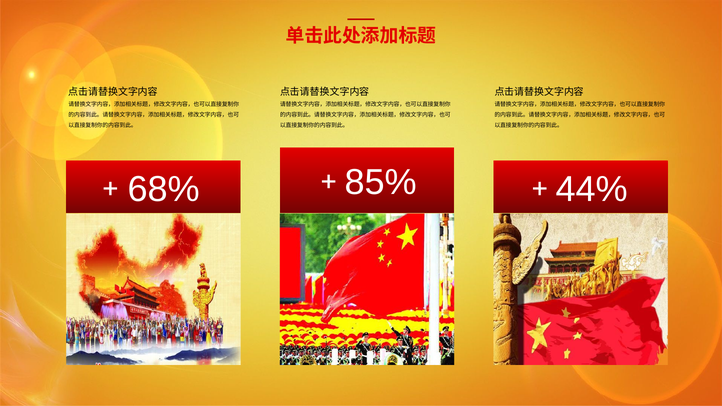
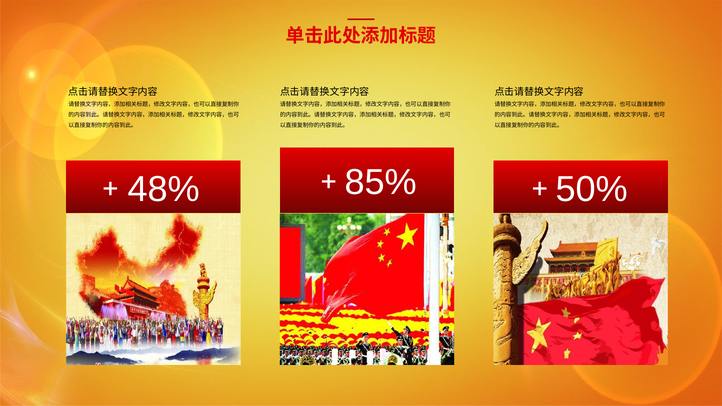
68%: 68% -> 48%
44%: 44% -> 50%
